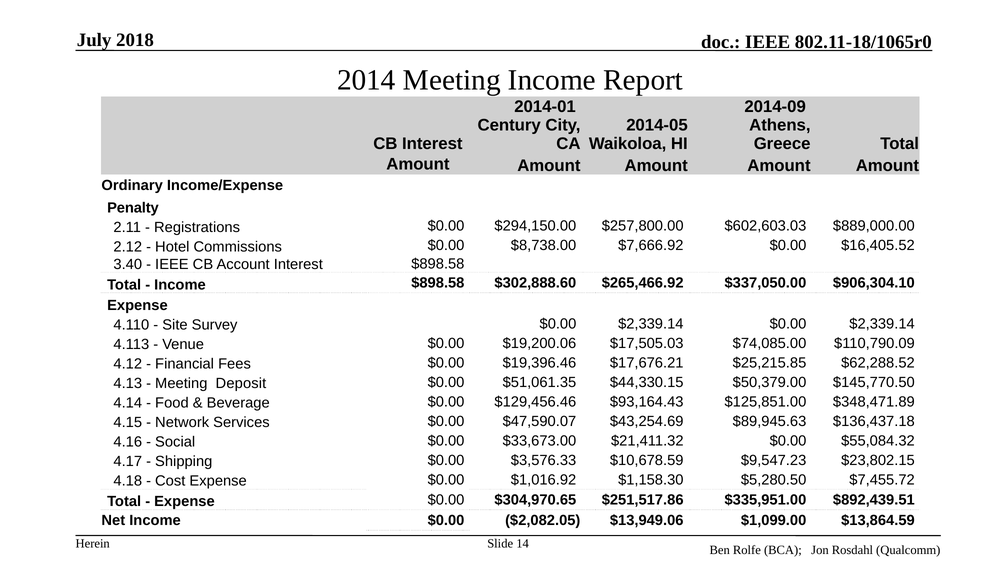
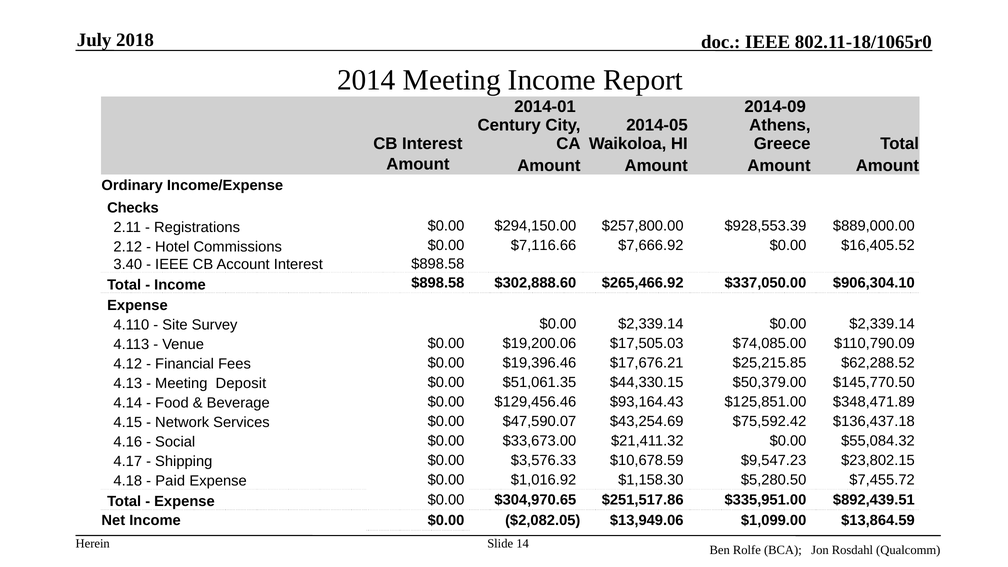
Penalty: Penalty -> Checks
$602,603.03: $602,603.03 -> $928,553.39
$8,738.00: $8,738.00 -> $7,116.66
$89,945.63: $89,945.63 -> $75,592.42
Cost: Cost -> Paid
